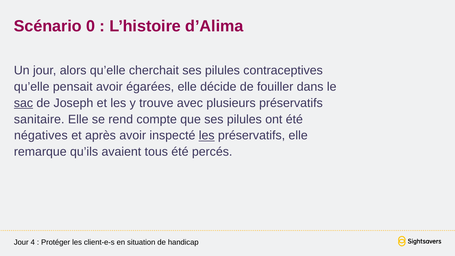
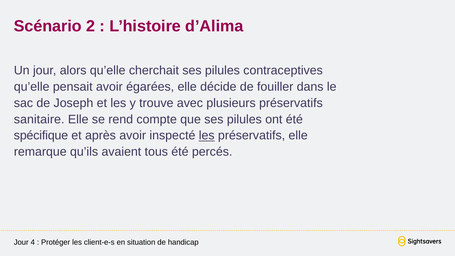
0: 0 -> 2
sac underline: present -> none
négatives: négatives -> spécifique
